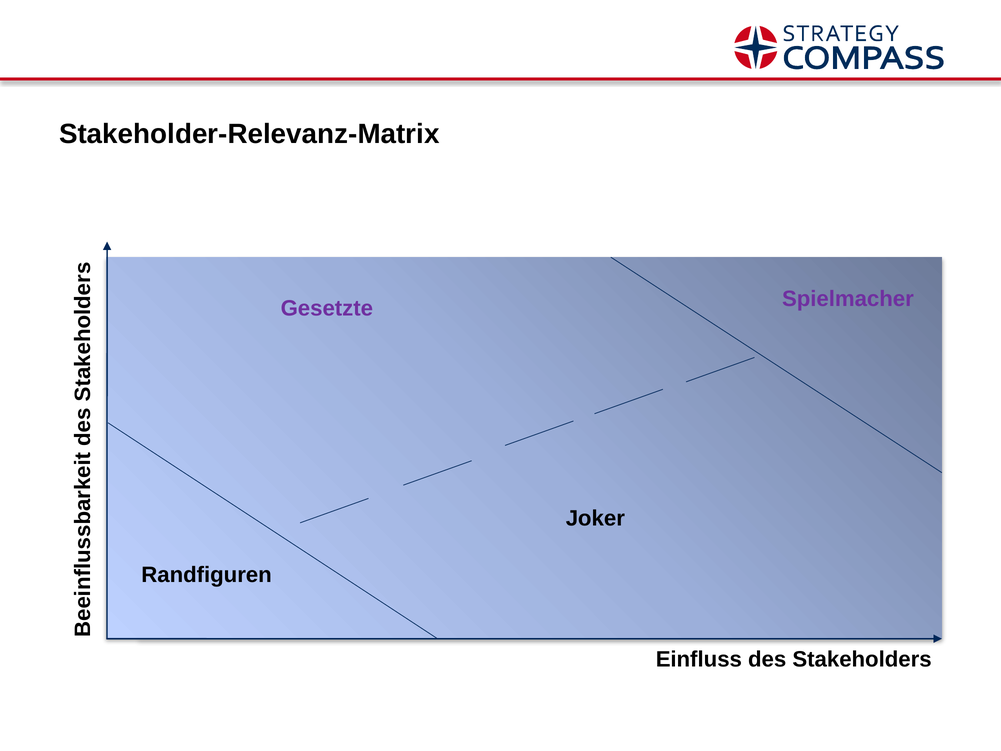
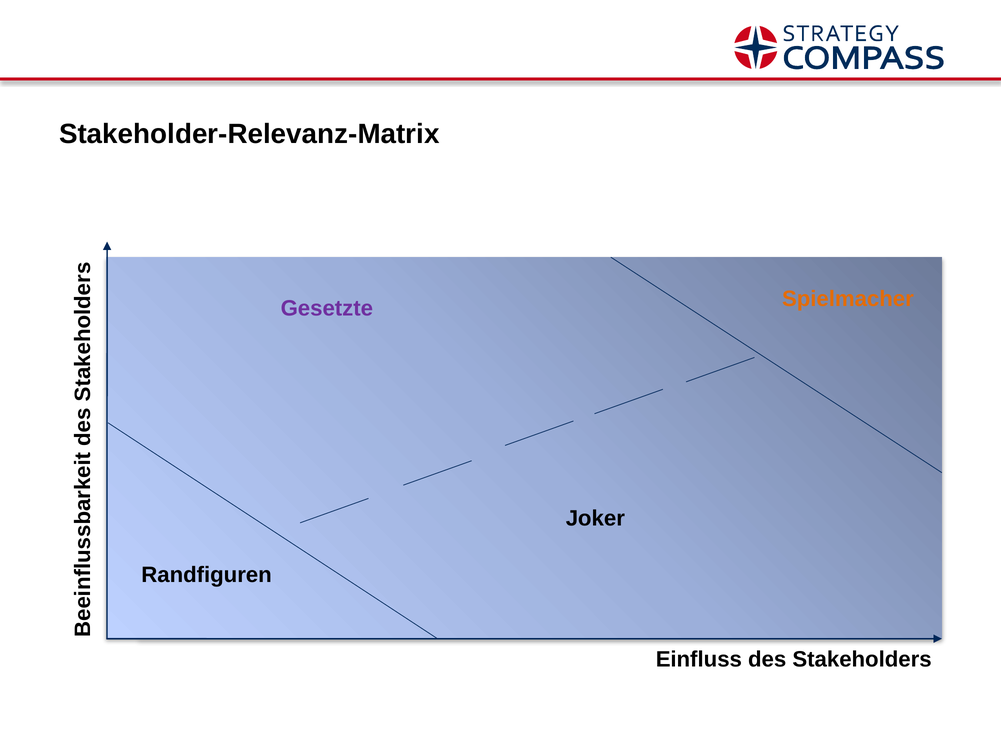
Spielmacher colour: purple -> orange
